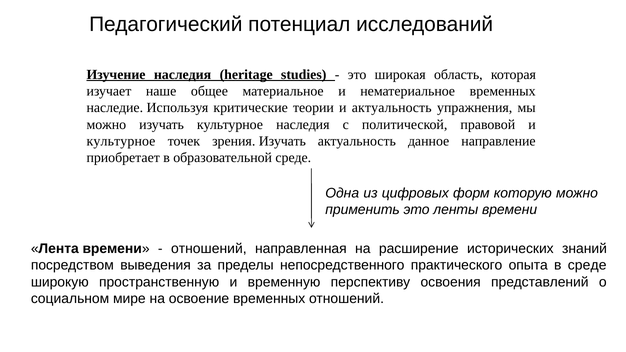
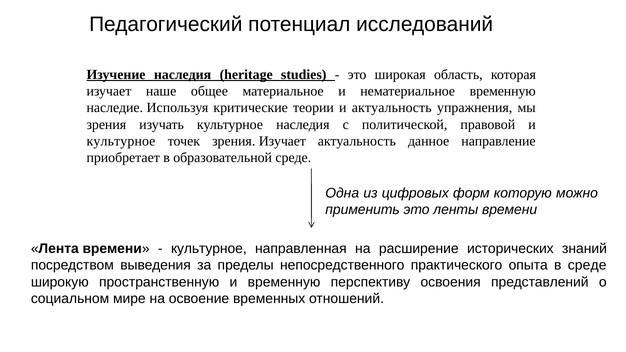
нематериальное временных: временных -> временную
можно at (106, 125): можно -> зрения
зрения Изучать: Изучать -> Изучает
отношений at (209, 249): отношений -> культурное
